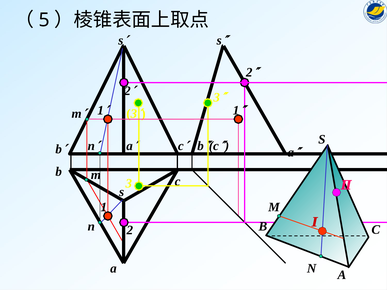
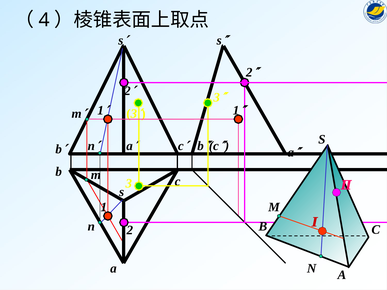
5: 5 -> 4
